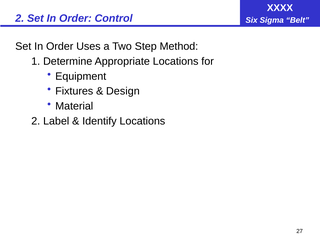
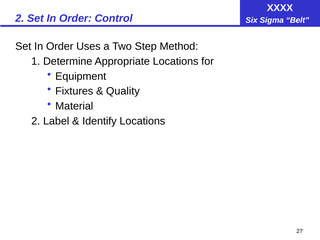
Design: Design -> Quality
